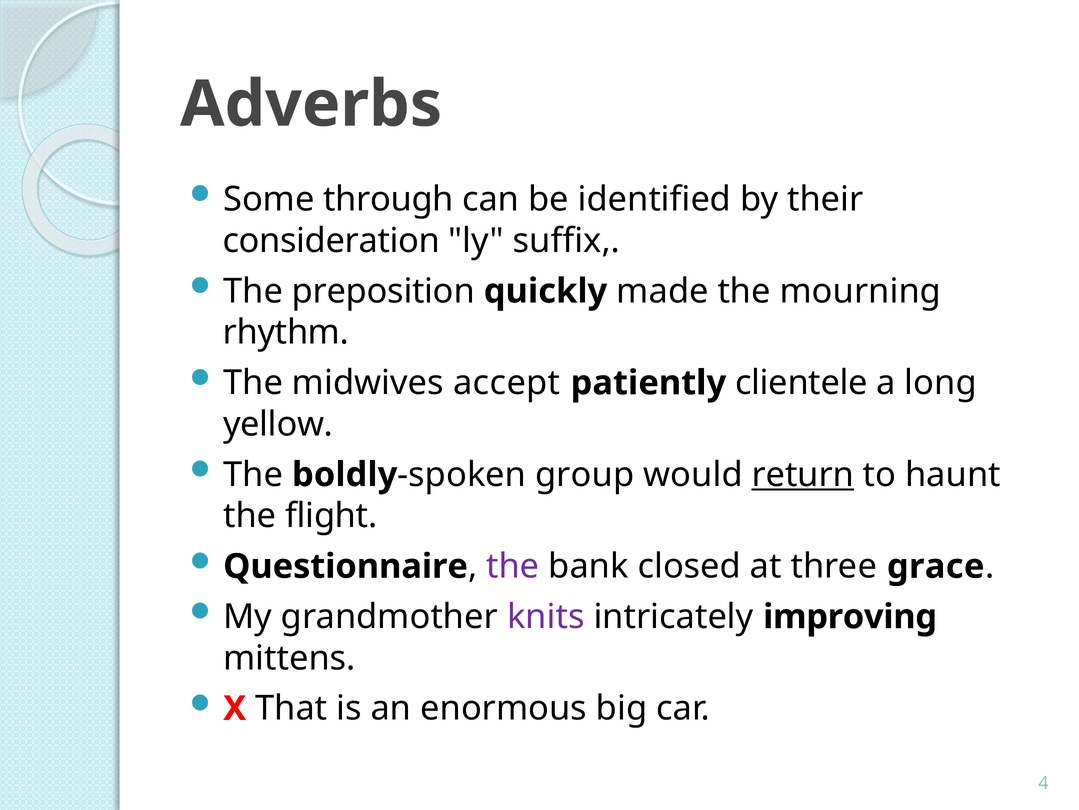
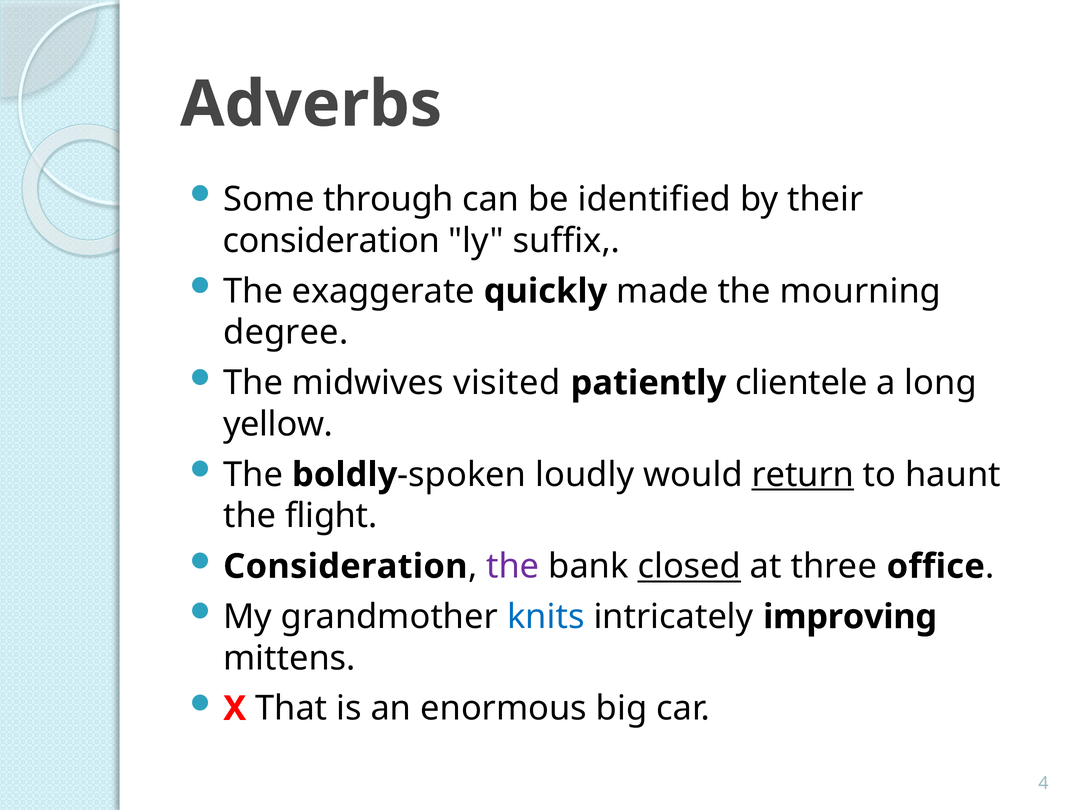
preposition: preposition -> exaggerate
rhythm: rhythm -> degree
accept: accept -> visited
group: group -> loudly
Questionnaire at (346, 566): Questionnaire -> Consideration
closed underline: none -> present
grace: grace -> office
knits colour: purple -> blue
